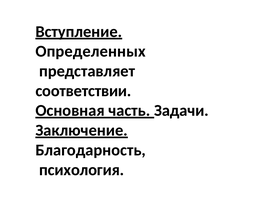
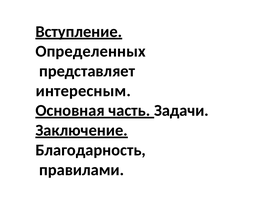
соответствии: соответствии -> интересным
психология: психология -> правилами
